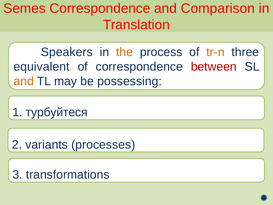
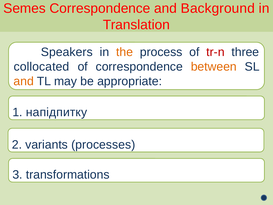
Comparison: Comparison -> Background
tr-n colour: orange -> red
equivalent: equivalent -> collocated
between colour: red -> orange
possessing: possessing -> appropriate
турбуйтеся: турбуйтеся -> напідпитку
